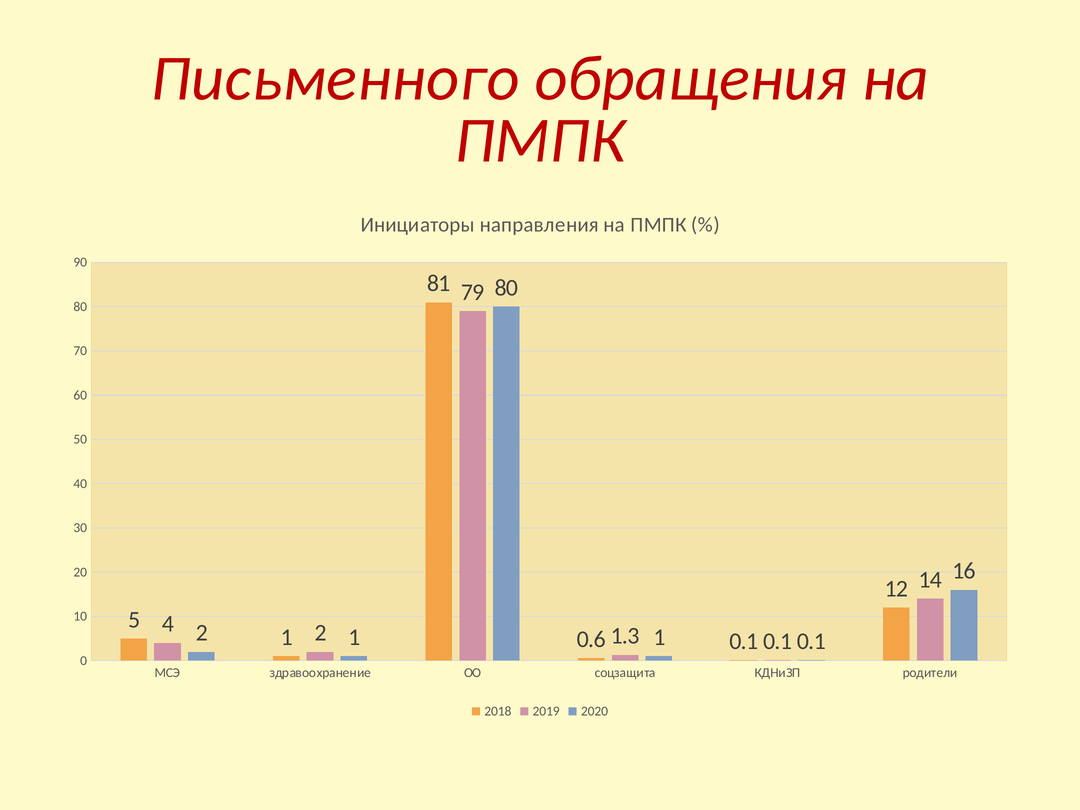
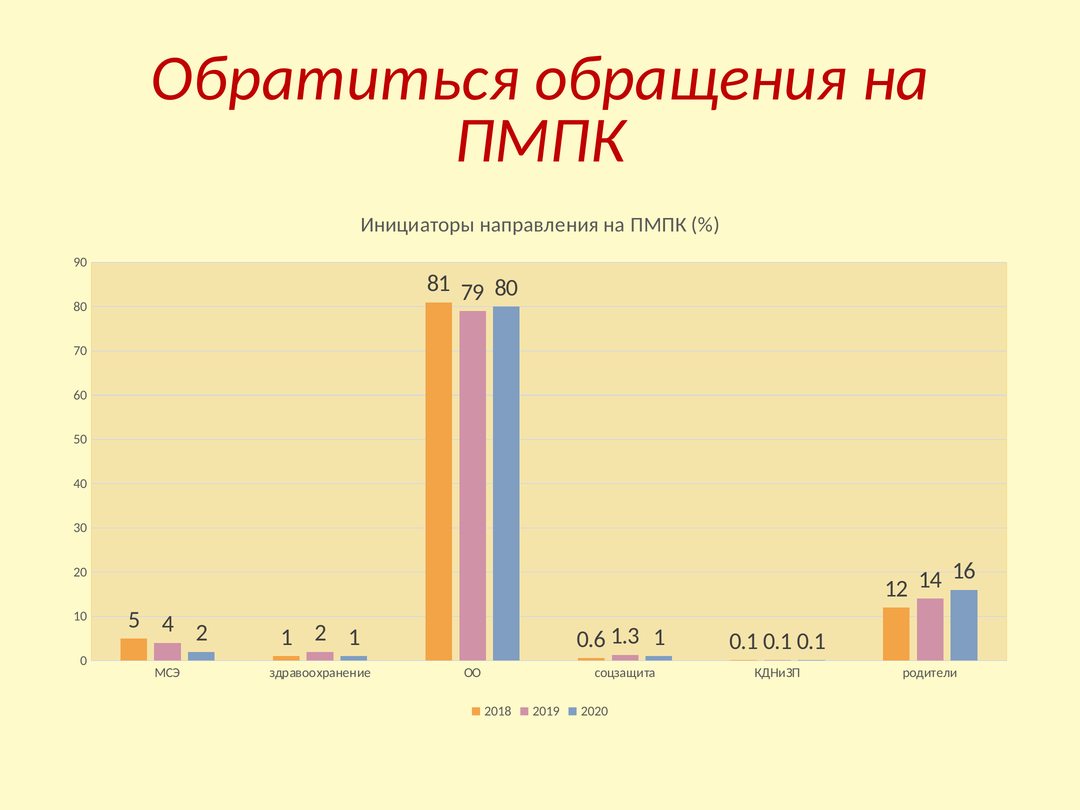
Письменного: Письменного -> Обратиться
